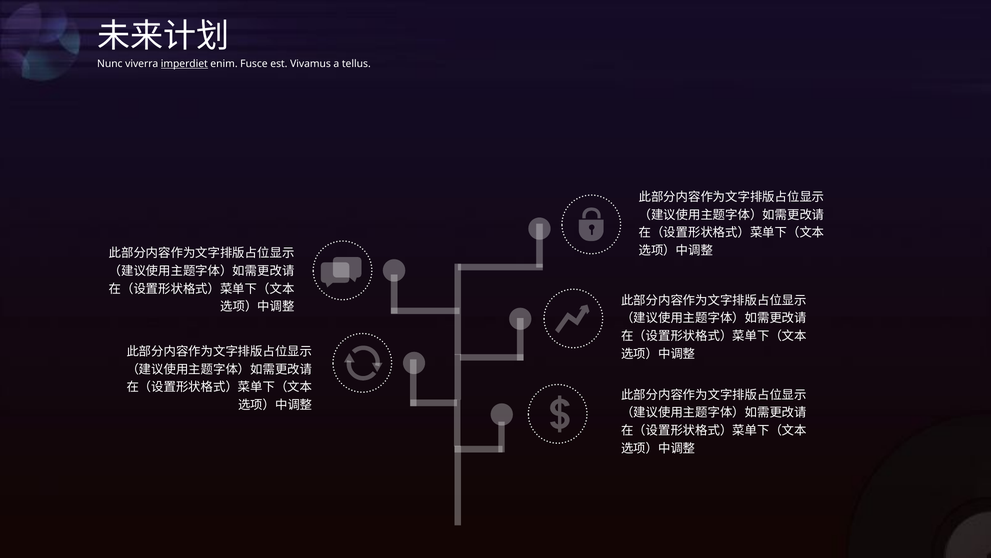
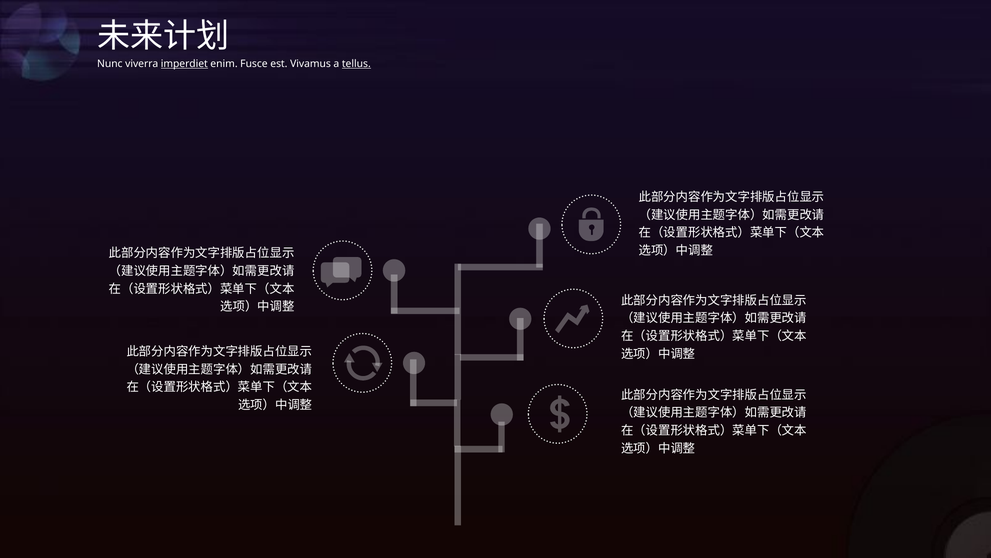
tellus underline: none -> present
